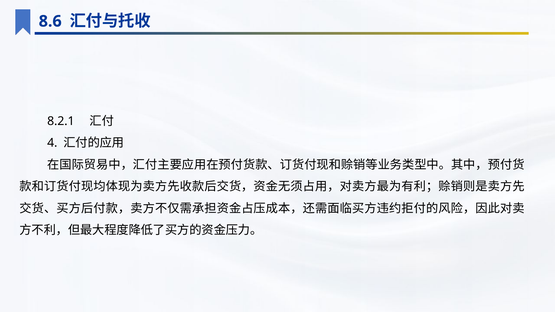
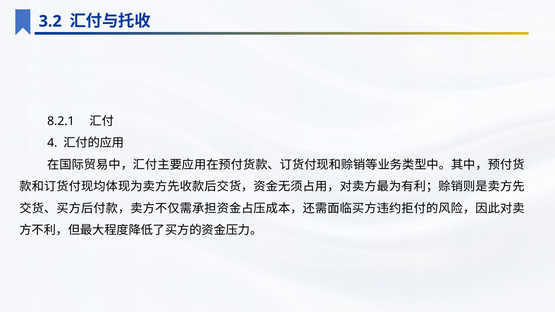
8.6: 8.6 -> 3.2
